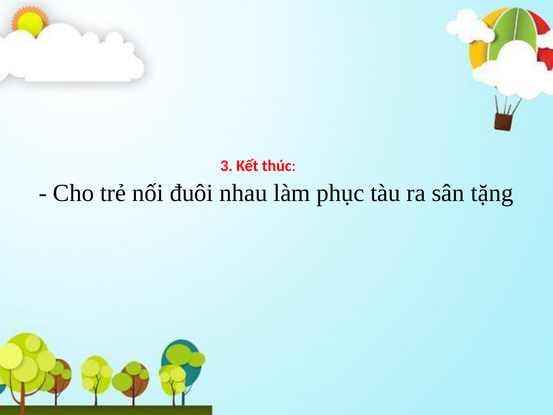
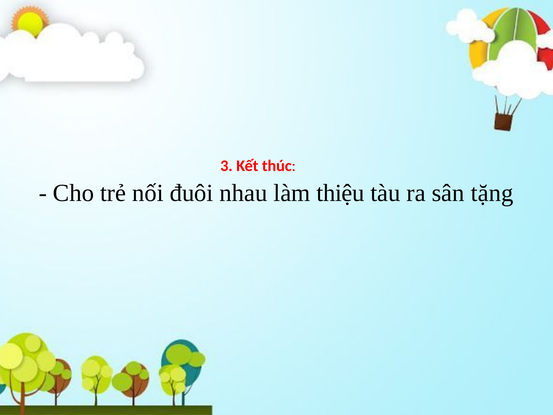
phục: phục -> thiệu
